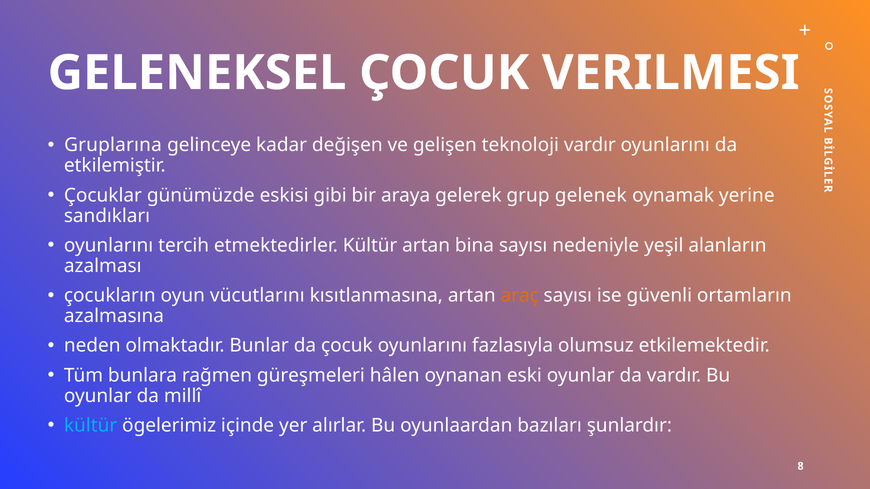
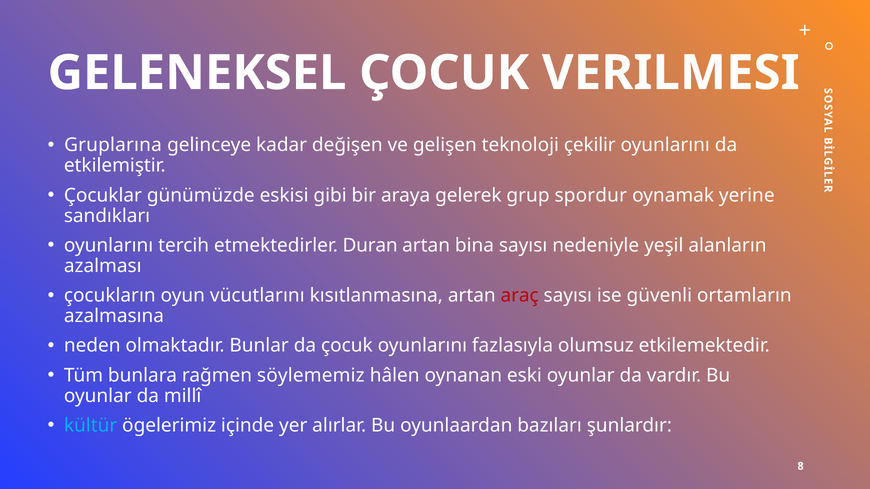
teknoloji vardır: vardır -> çekilir
gelenek: gelenek -> spordur
etmektedirler Kültür: Kültür -> Duran
araç colour: orange -> red
güreşmeleri: güreşmeleri -> söylememiz
